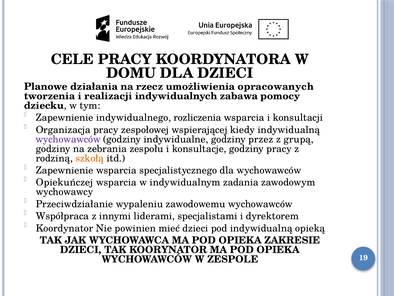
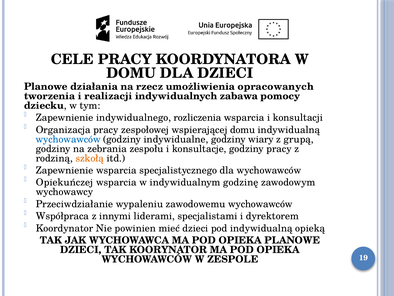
wspierającej kiedy: kiedy -> domu
wychowawców at (68, 139) colour: purple -> blue
przez: przez -> wiary
zadania: zadania -> godzinę
OPIEKA ZAKRESIE: ZAKRESIE -> PLANOWE
